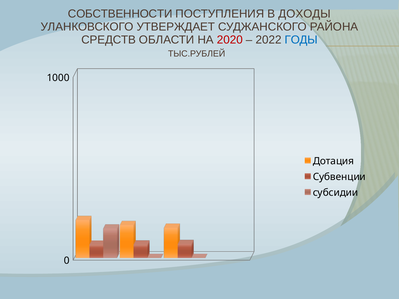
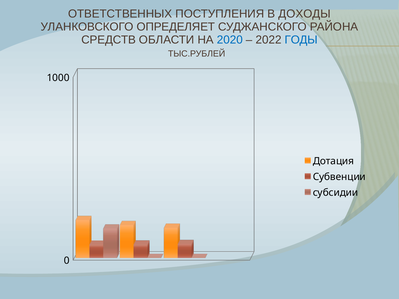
СОБСТВЕННОСТИ: СОБСТВЕННОСТИ -> ОТВЕТСТВЕННЫХ
УТВЕРЖДАЕТ: УТВЕРЖДАЕТ -> ОПРЕДЕЛЯЕТ
2020 colour: red -> blue
